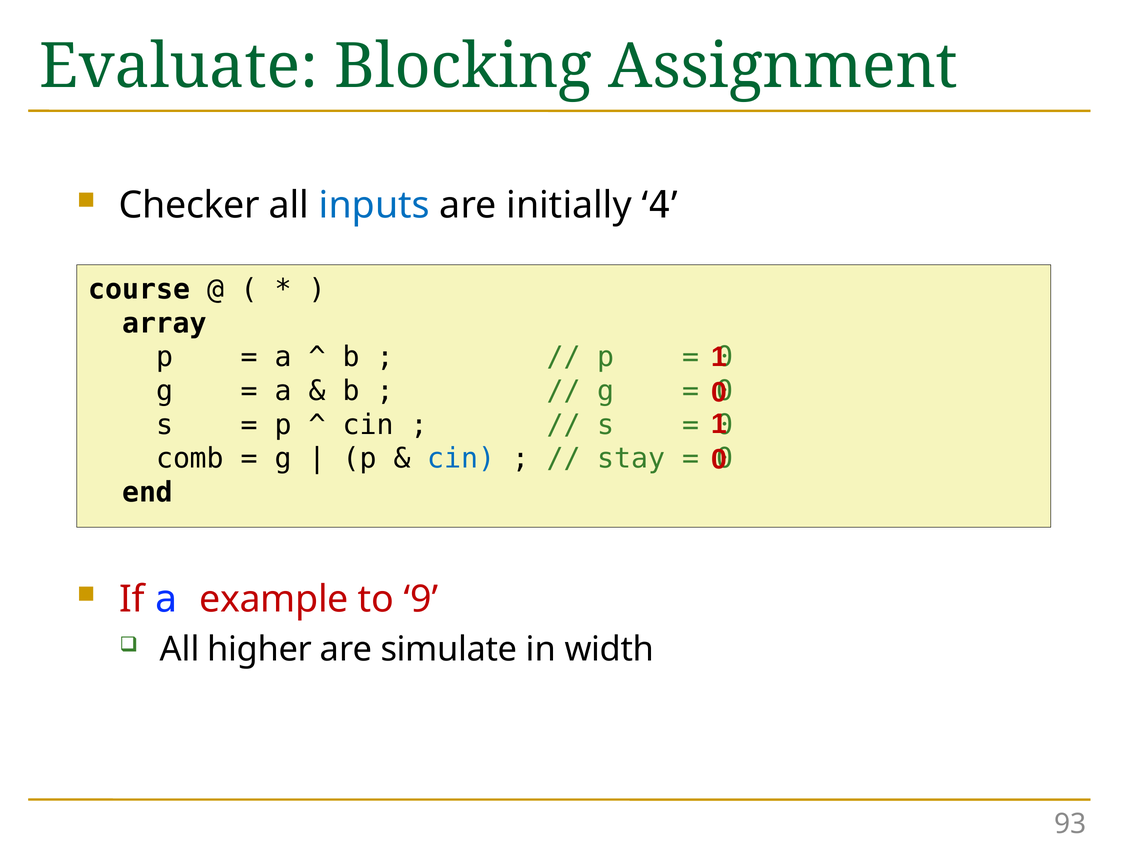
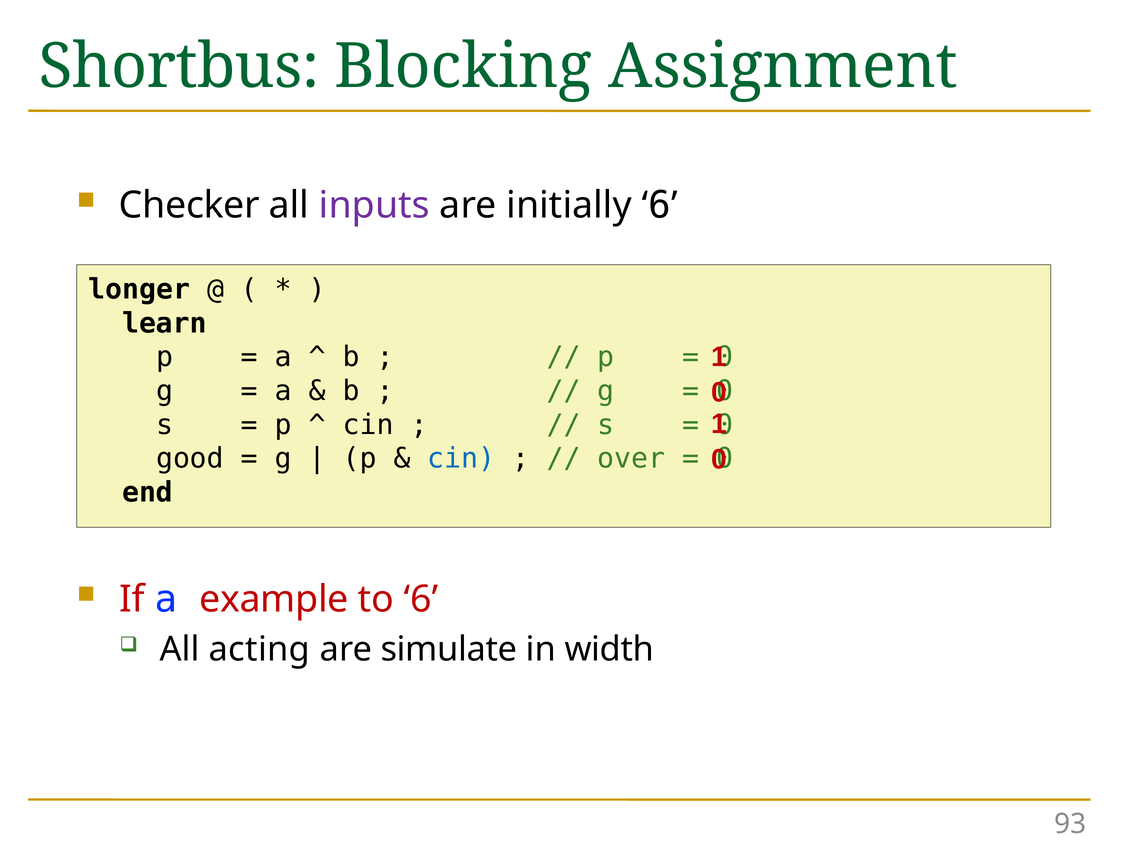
Evaluate: Evaluate -> Shortbus
inputs colour: blue -> purple
4 at (660, 206): 4 -> 6
course: course -> longer
array: array -> learn
comb: comb -> good
stay: stay -> over
to 9: 9 -> 6
higher: higher -> acting
